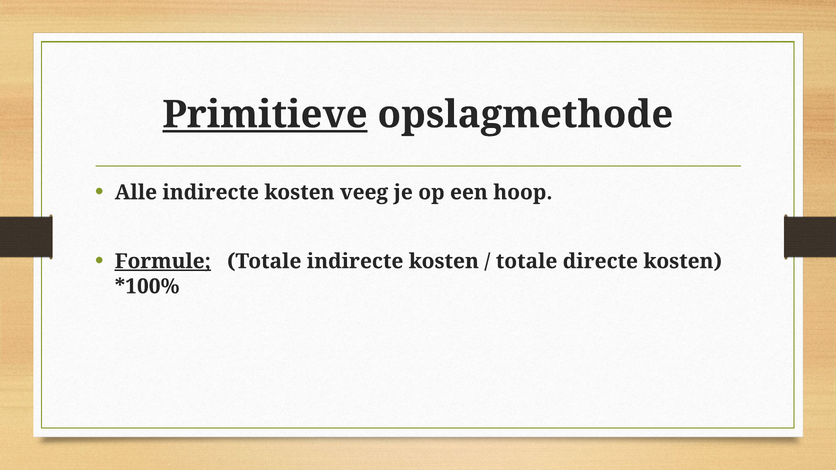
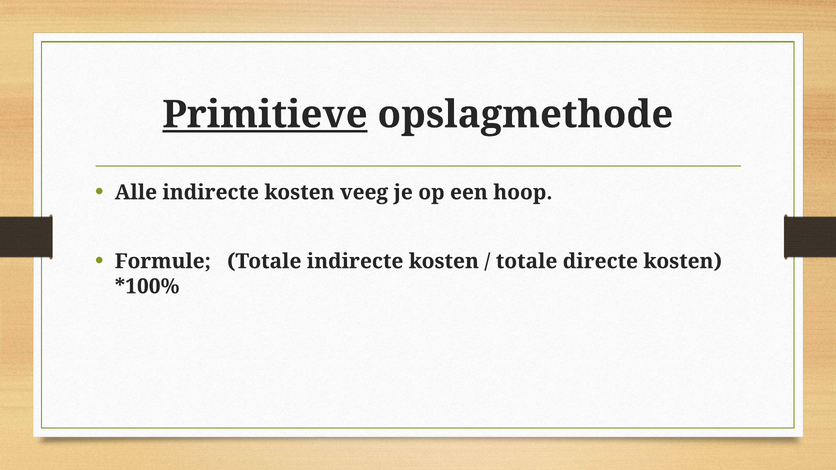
Formule underline: present -> none
